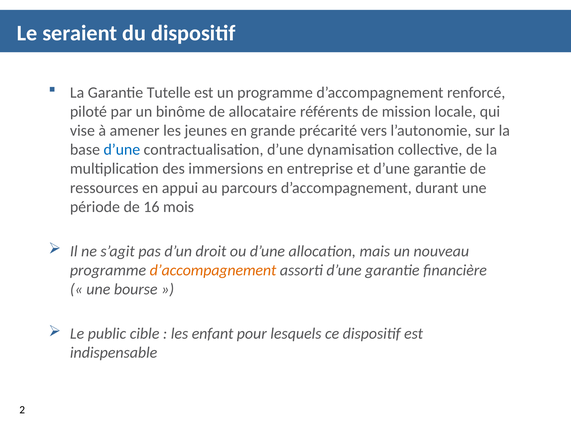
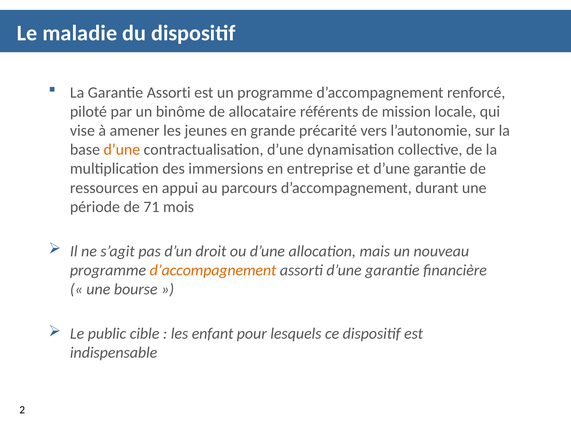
seraient: seraient -> maladie
Garantie Tutelle: Tutelle -> Assorti
d’une at (122, 150) colour: blue -> orange
16: 16 -> 71
